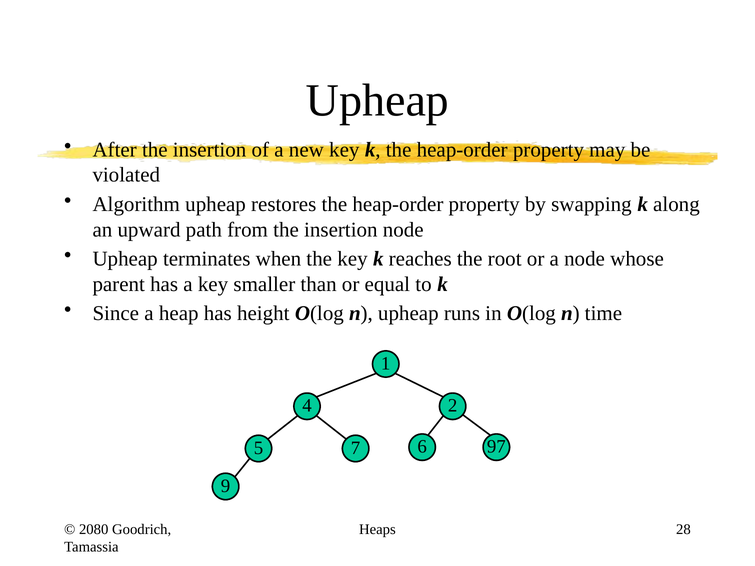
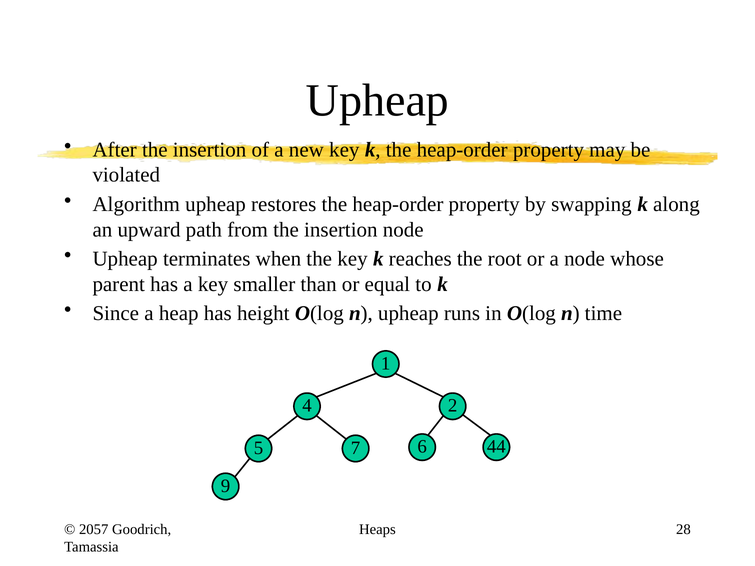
97: 97 -> 44
2080: 2080 -> 2057
